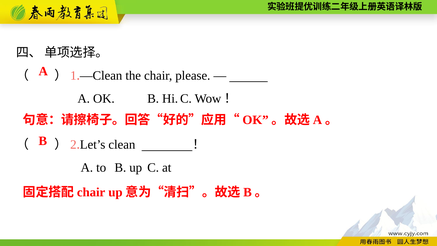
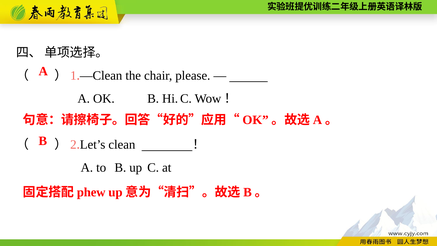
chair at (91, 192): chair -> phew
